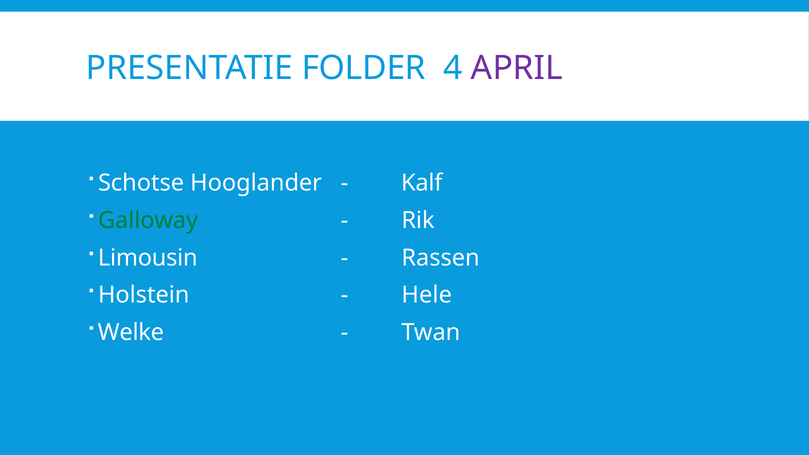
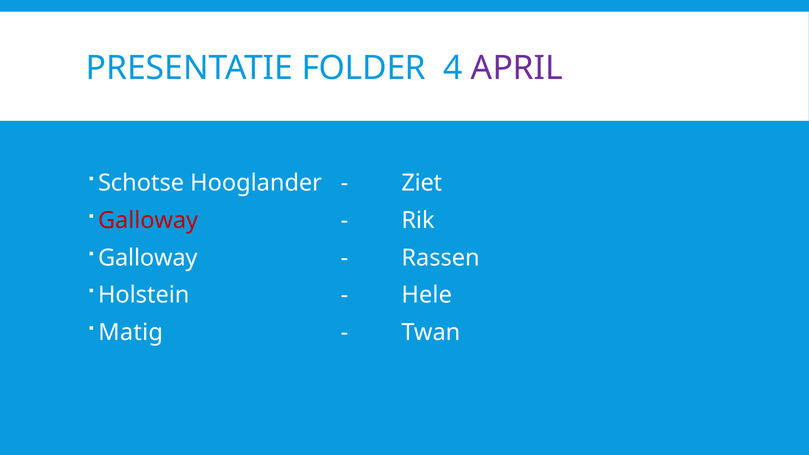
Kalf: Kalf -> Ziet
Galloway at (148, 220) colour: green -> red
Limousin at (148, 258): Limousin -> Galloway
Welke: Welke -> Matig
